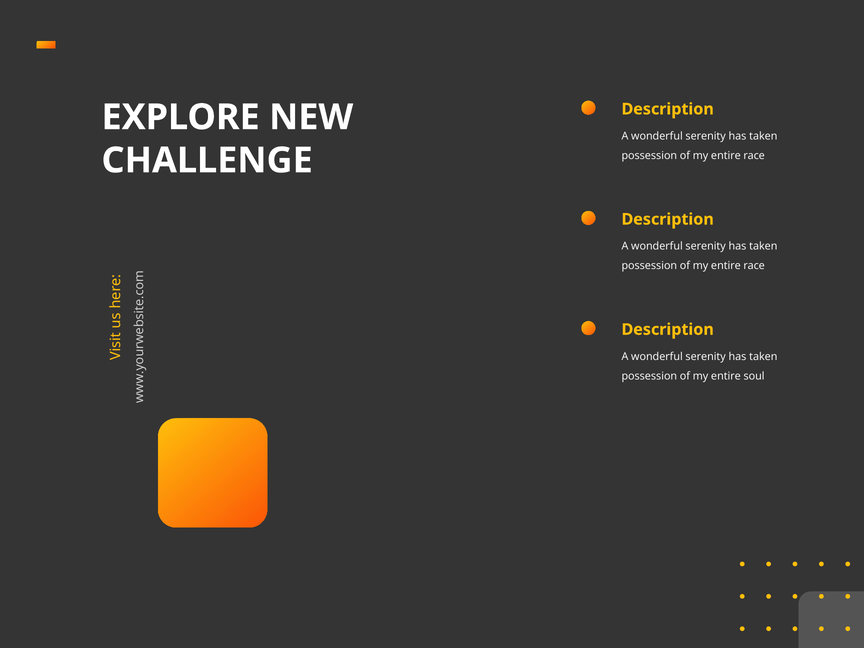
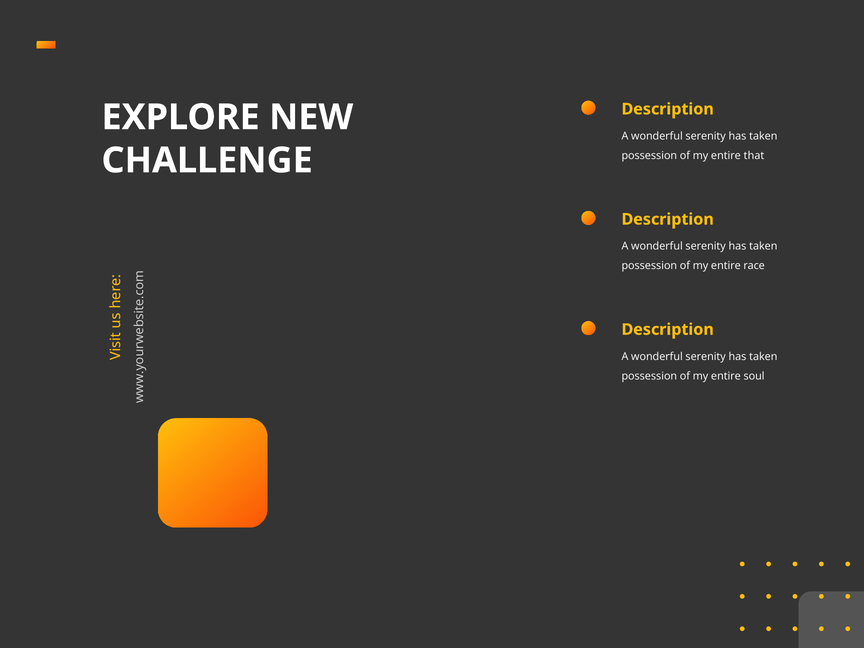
race at (754, 156): race -> that
